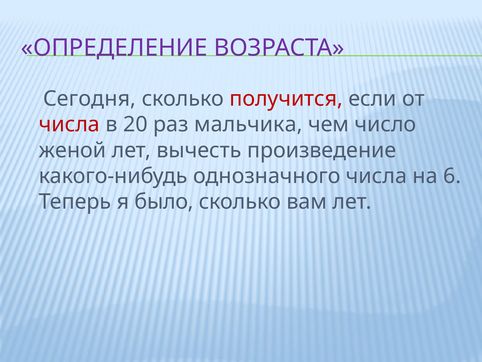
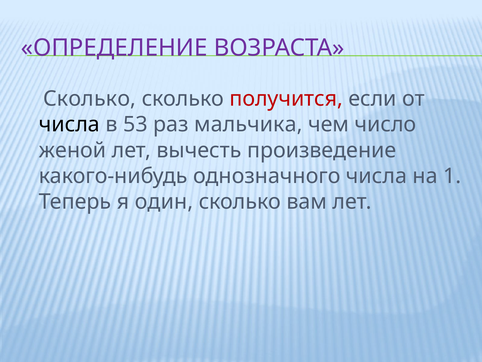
Сегодня at (90, 99): Сегодня -> Сколько
числа at (69, 124) colour: red -> black
20: 20 -> 53
6: 6 -> 1
было: было -> один
